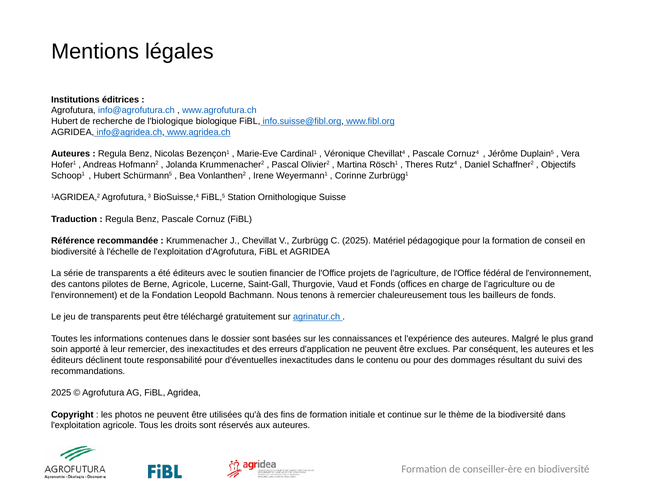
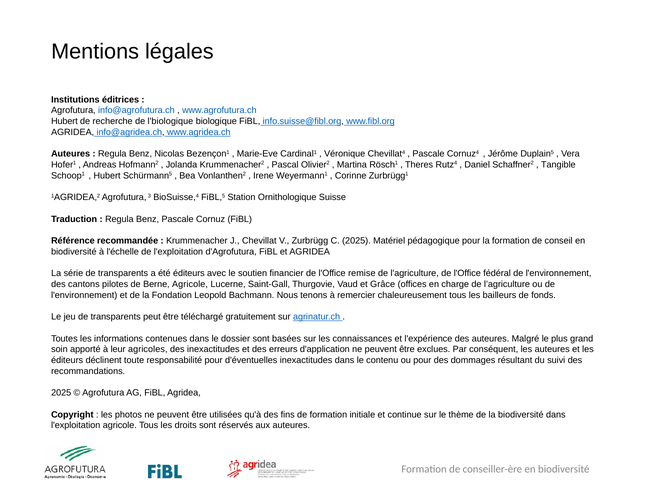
Objectifs: Objectifs -> Tangible
projets: projets -> remise
et Fonds: Fonds -> Grâce
leur remercier: remercier -> agricoles
